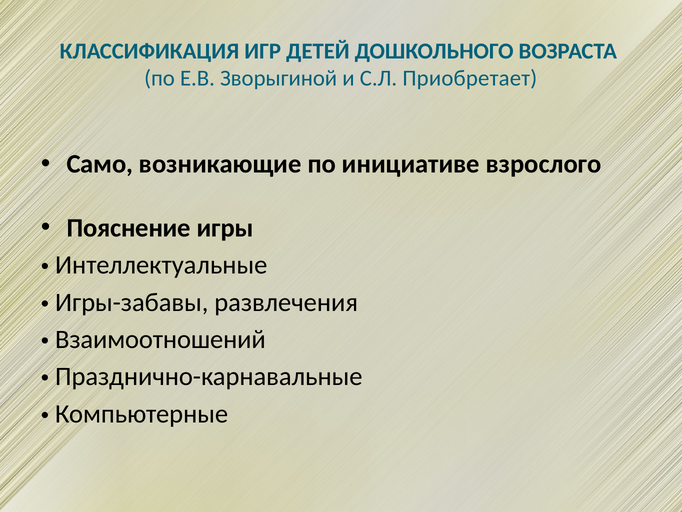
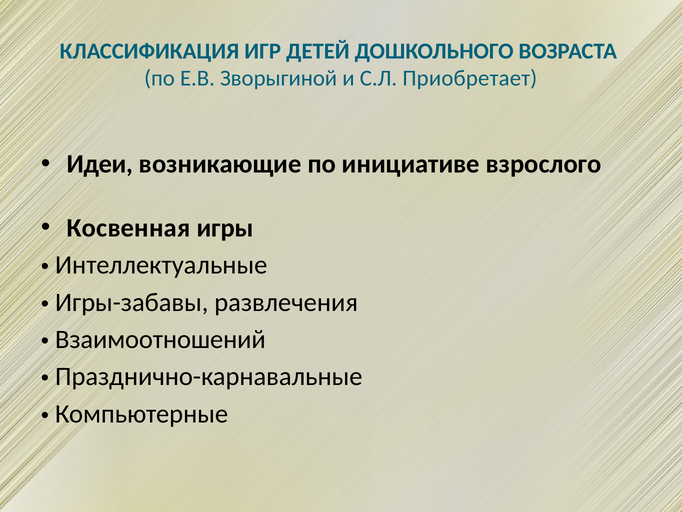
Само: Само -> Идеи
Пояснение: Пояснение -> Косвенная
